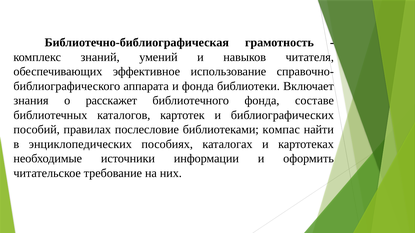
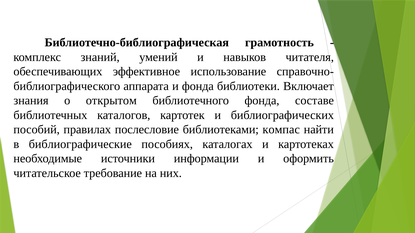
расскажет: расскажет -> открытом
энциклопедических: энциклопедических -> библиографические
